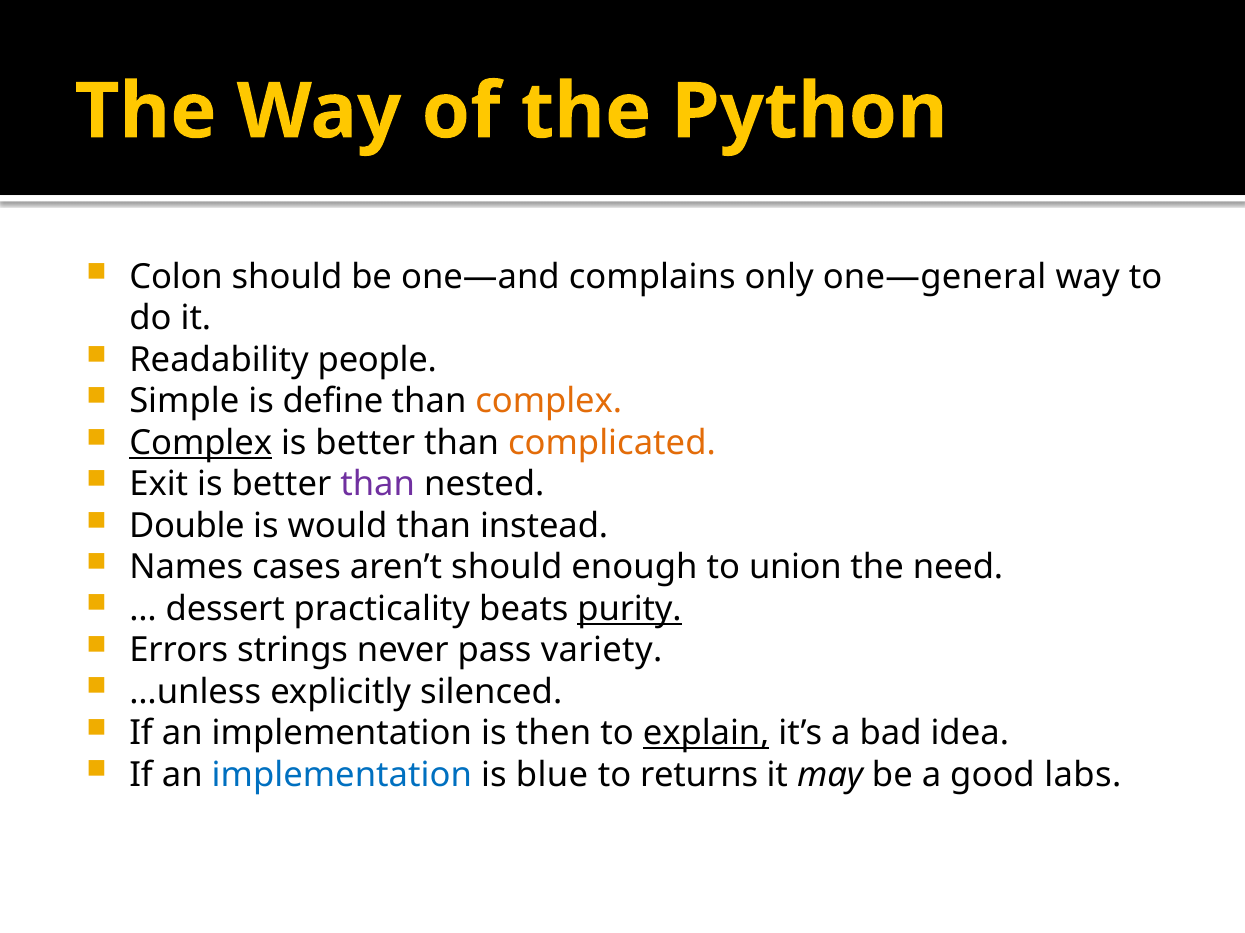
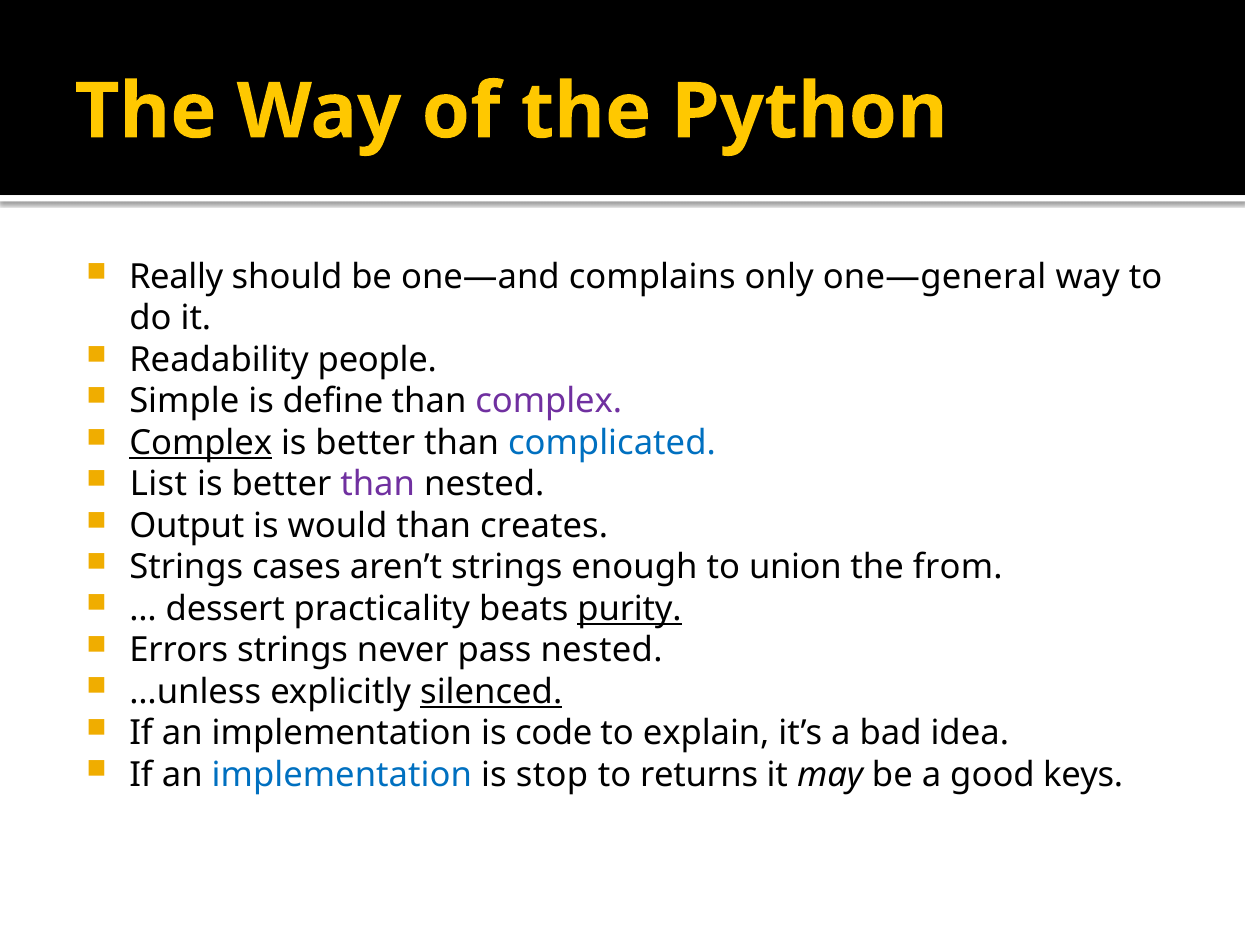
Colon: Colon -> Really
complex at (549, 402) colour: orange -> purple
complicated colour: orange -> blue
Exit: Exit -> List
Double: Double -> Output
instead: instead -> creates
Names at (186, 568): Names -> Strings
aren’t should: should -> strings
need: need -> from
pass variety: variety -> nested
silenced underline: none -> present
then: then -> code
explain underline: present -> none
blue: blue -> stop
labs: labs -> keys
